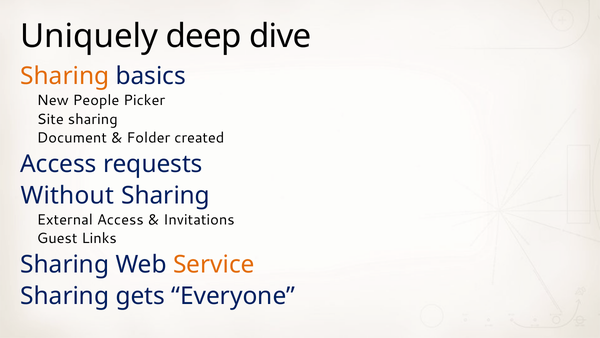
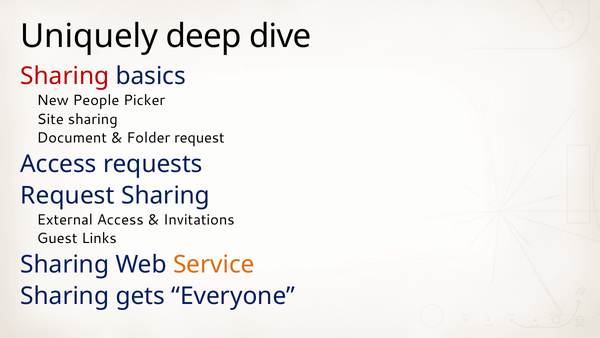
Sharing at (65, 76) colour: orange -> red
Folder created: created -> request
Without at (67, 195): Without -> Request
